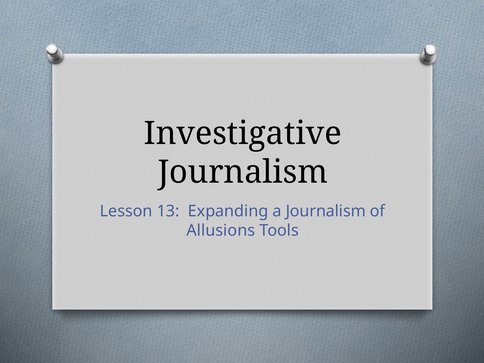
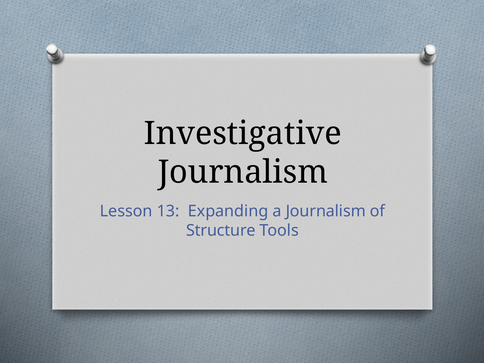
Allusions: Allusions -> Structure
